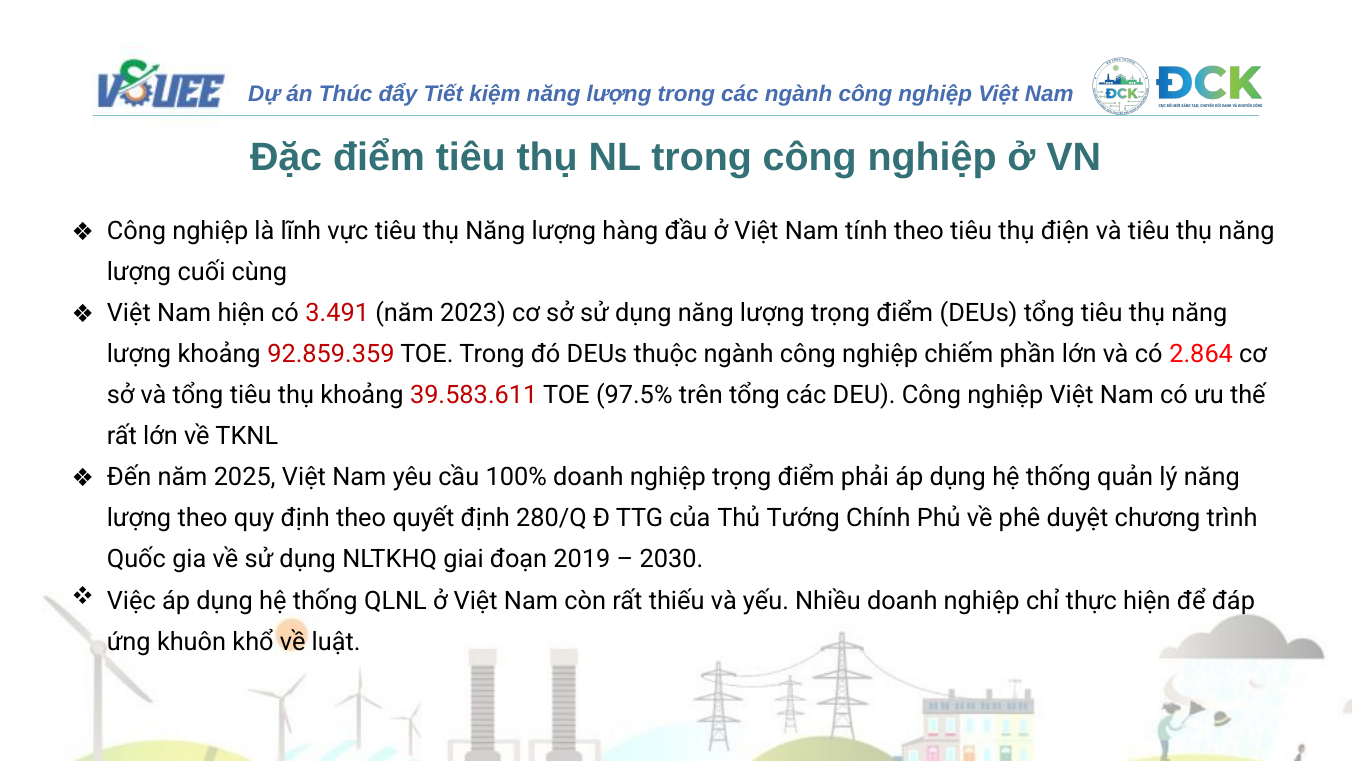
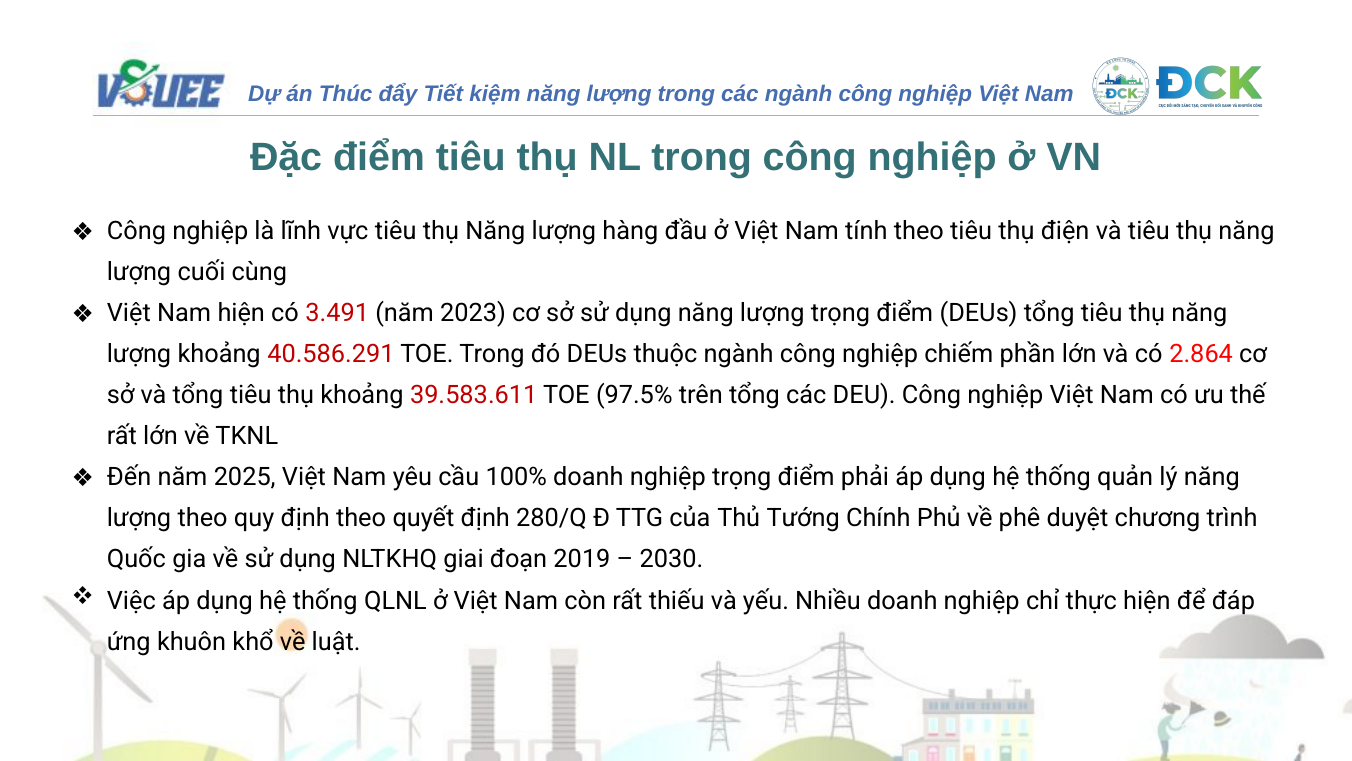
92.859.359: 92.859.359 -> 40.586.291
